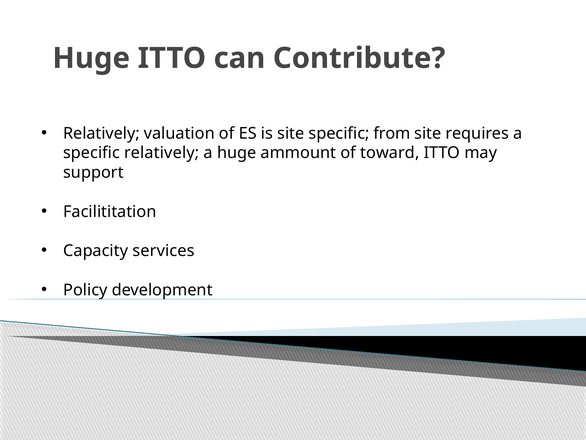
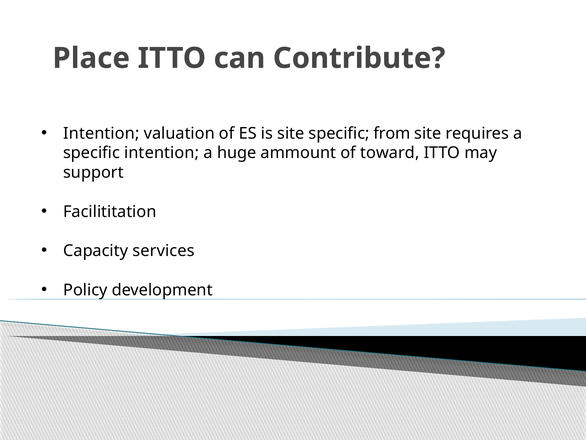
Huge at (91, 58): Huge -> Place
Relatively at (101, 133): Relatively -> Intention
specific relatively: relatively -> intention
